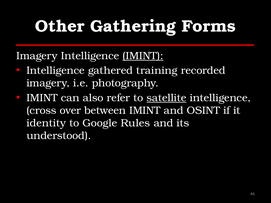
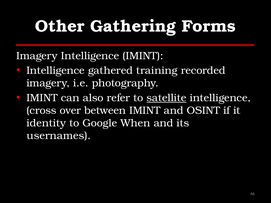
IMINT at (143, 56) underline: present -> none
Rules: Rules -> When
understood: understood -> usernames
